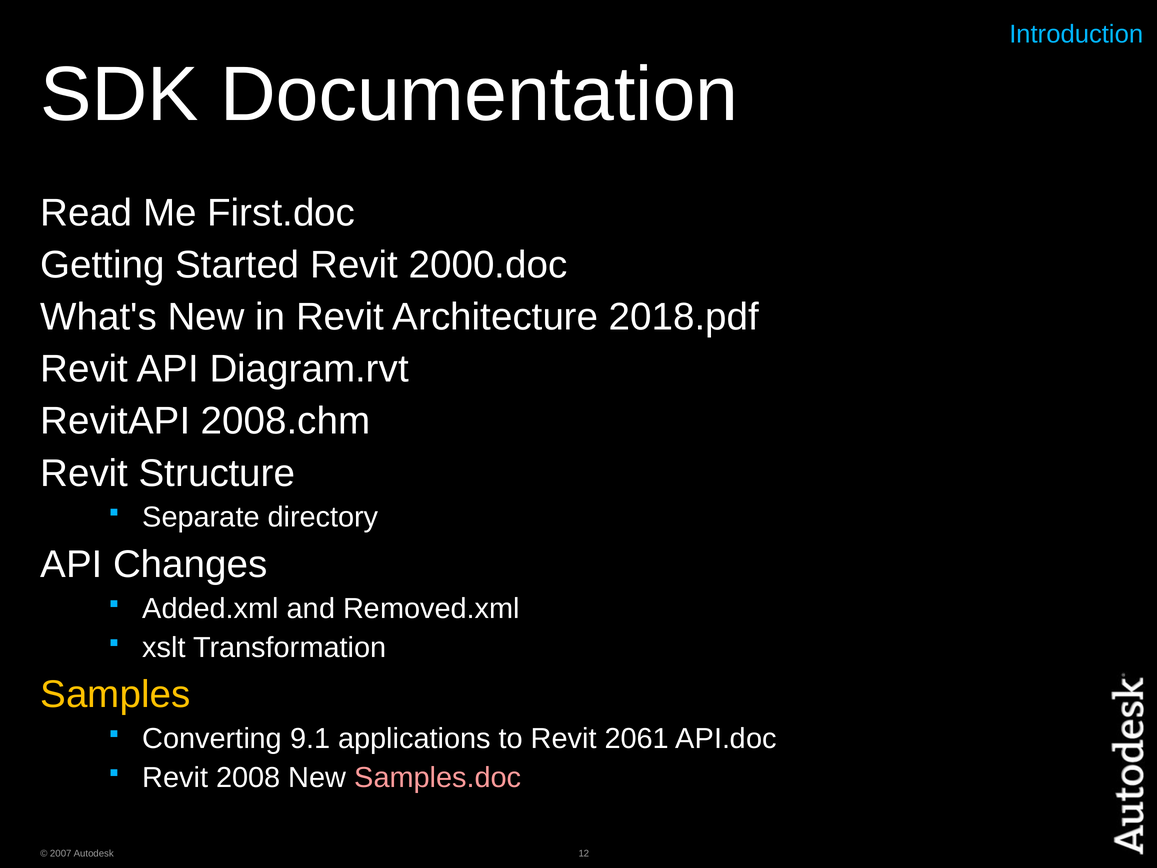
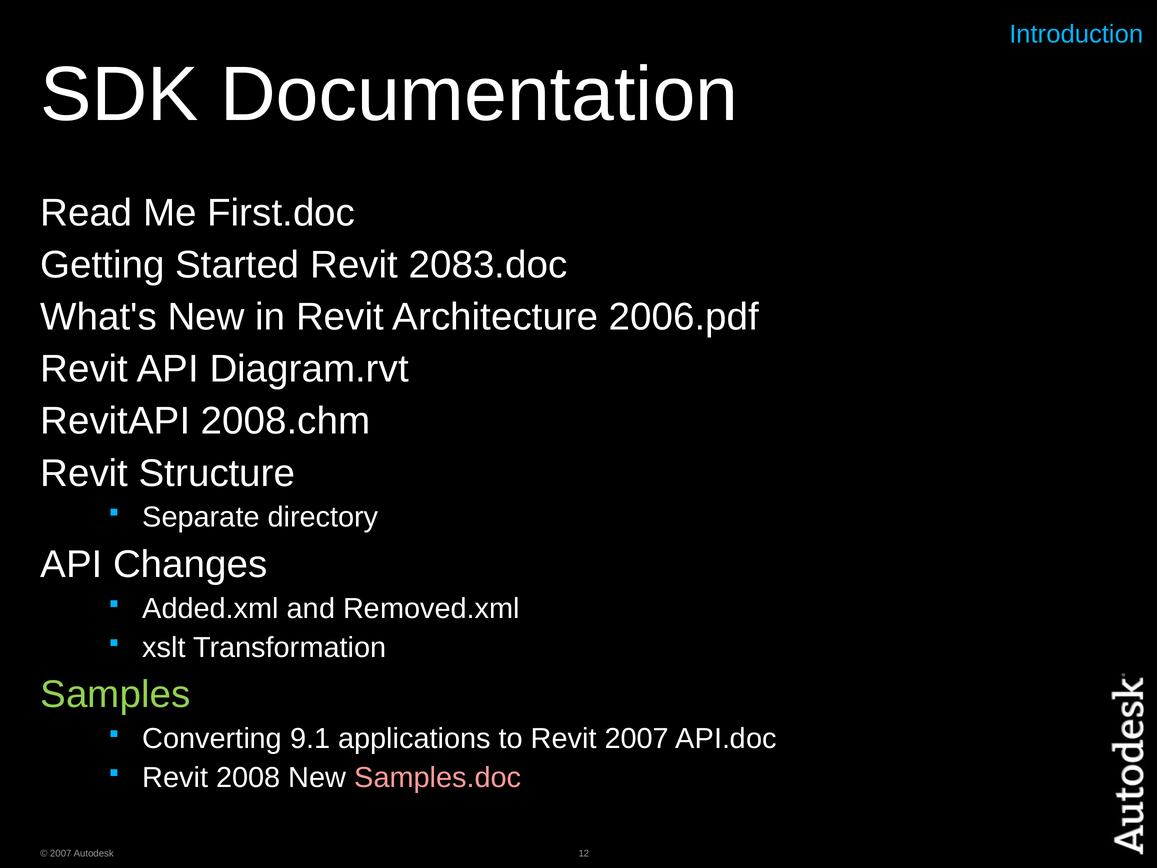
2000.doc: 2000.doc -> 2083.doc
2018.pdf: 2018.pdf -> 2006.pdf
Samples colour: yellow -> light green
Revit 2061: 2061 -> 2007
